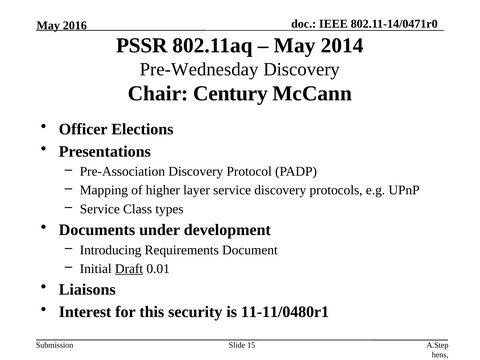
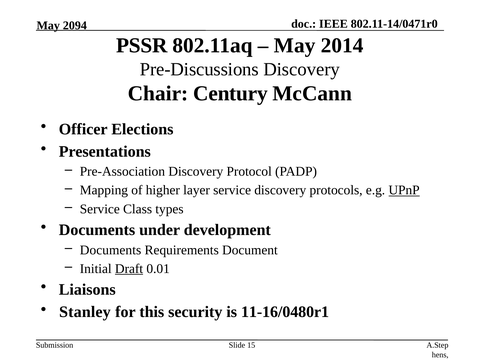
2016: 2016 -> 2094
Pre-Wednesday: Pre-Wednesday -> Pre-Discussions
UPnP underline: none -> present
Introducing at (111, 250): Introducing -> Documents
Interest at (85, 312): Interest -> Stanley
11-11/0480r1: 11-11/0480r1 -> 11-16/0480r1
